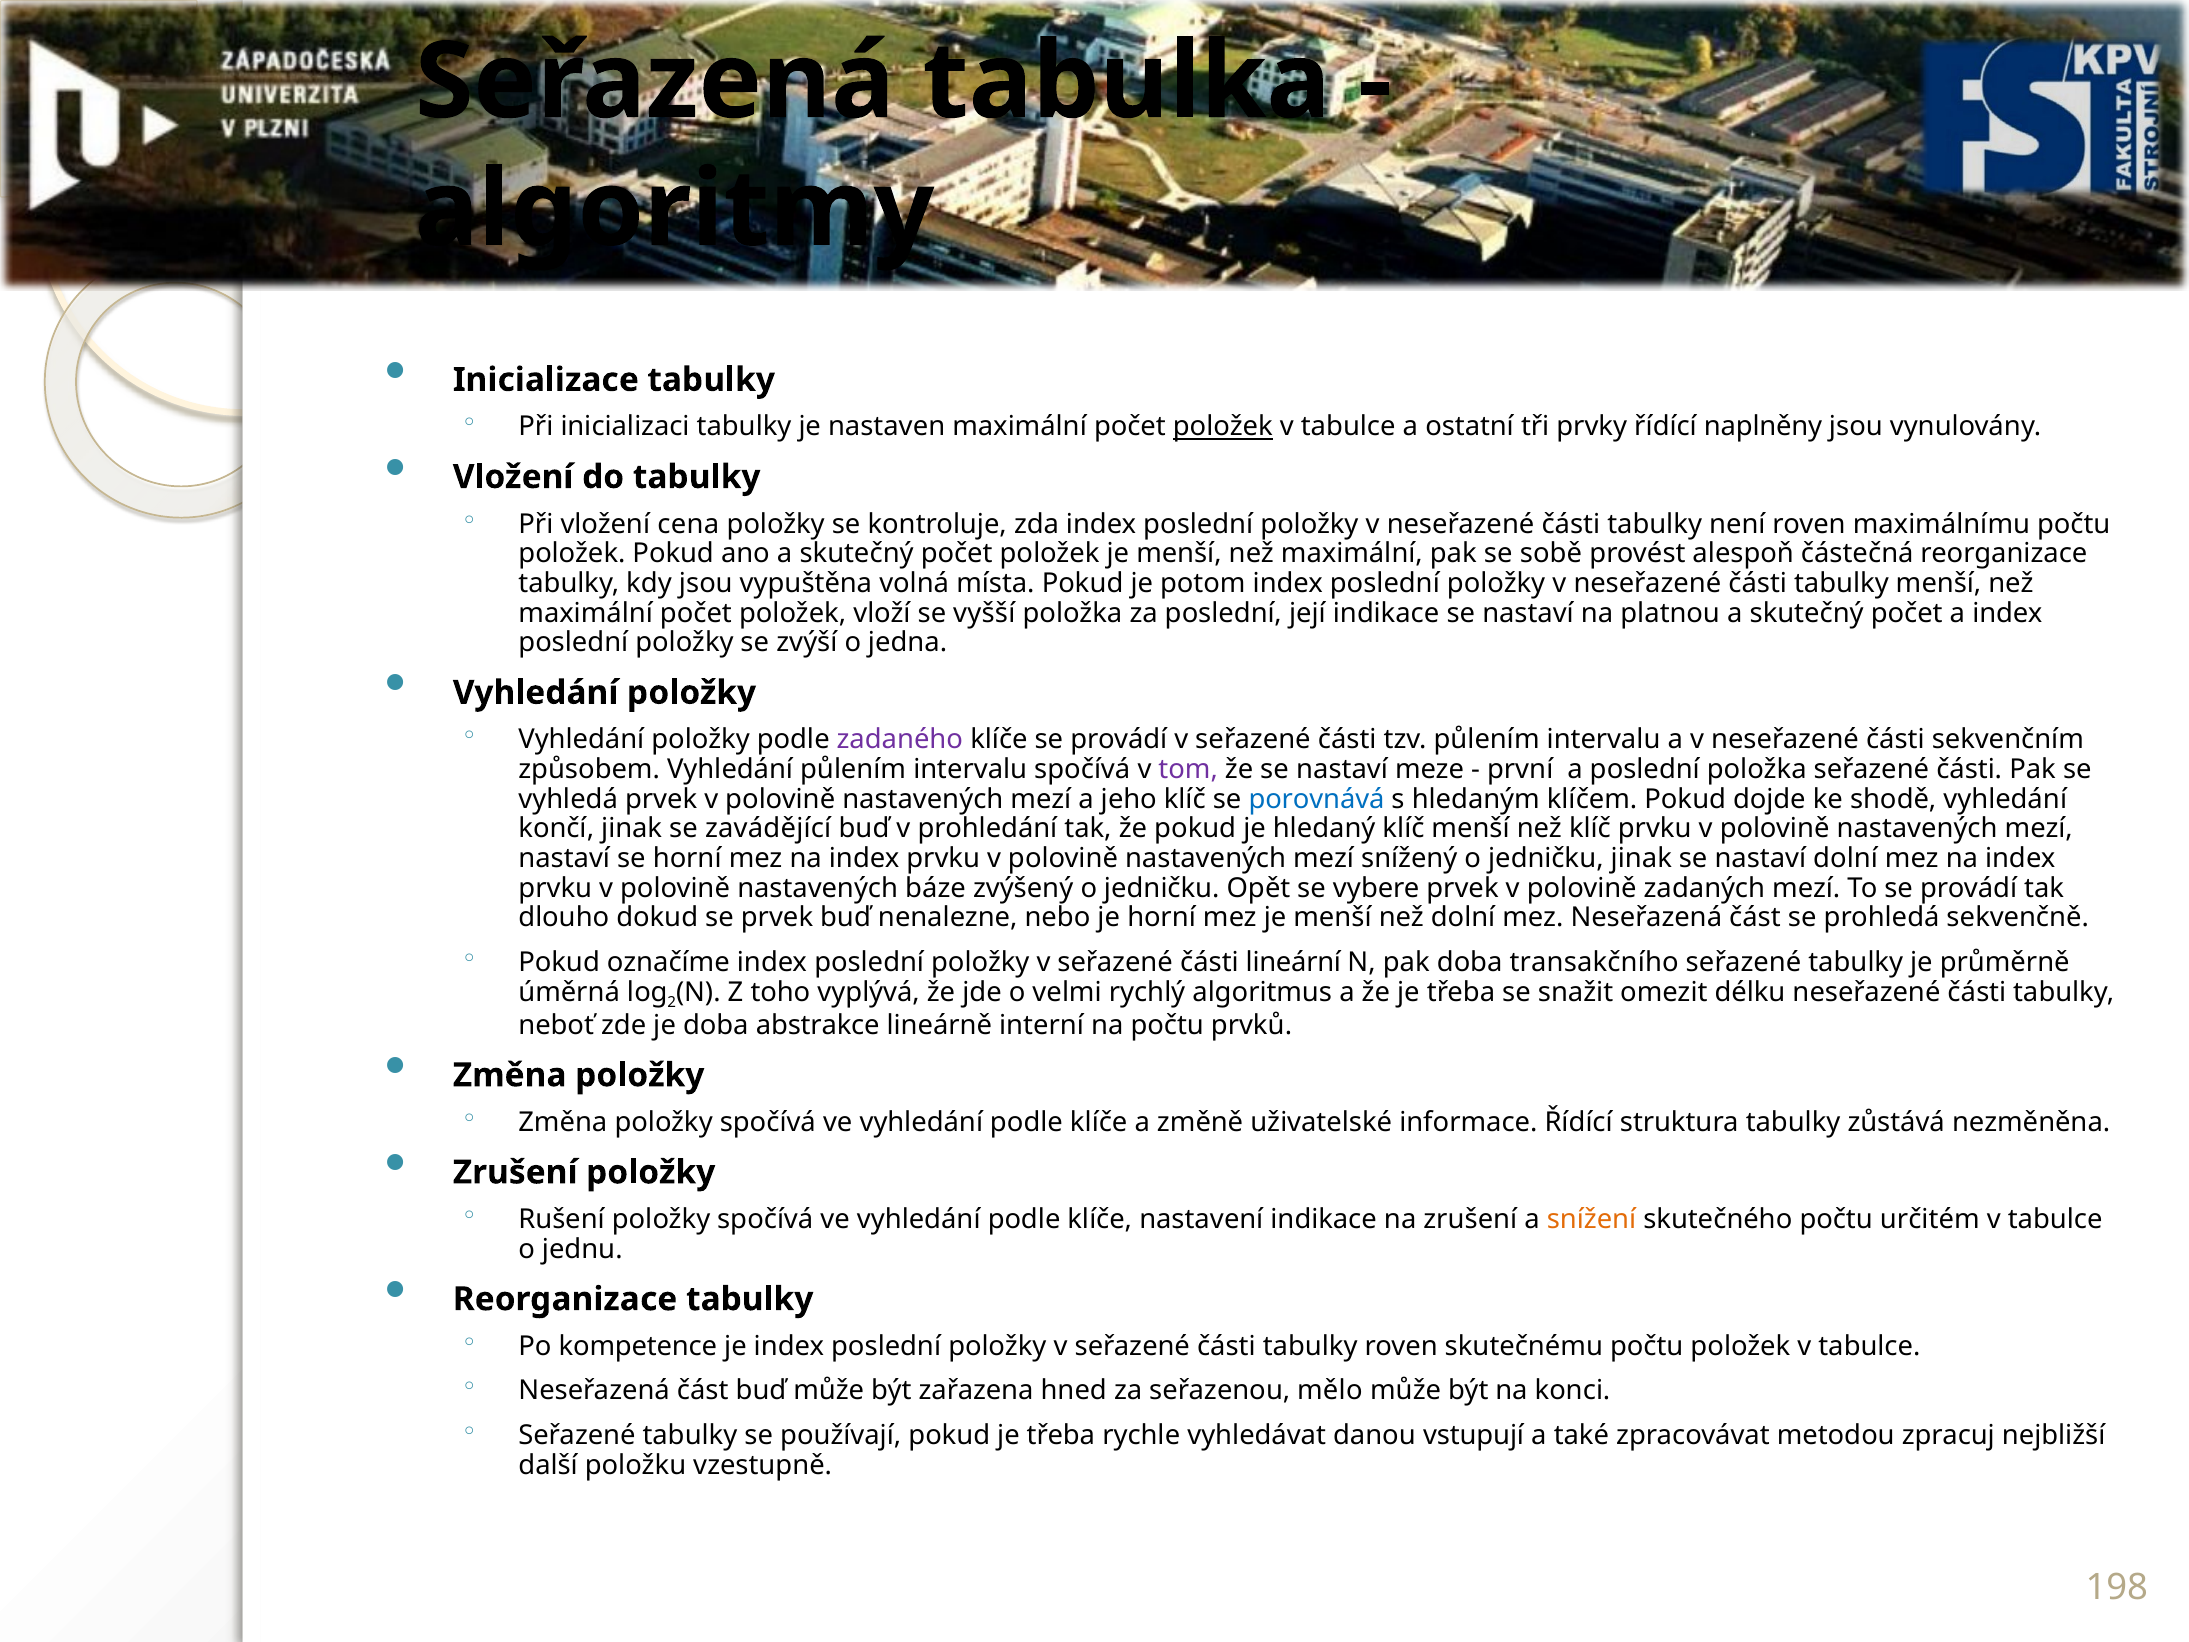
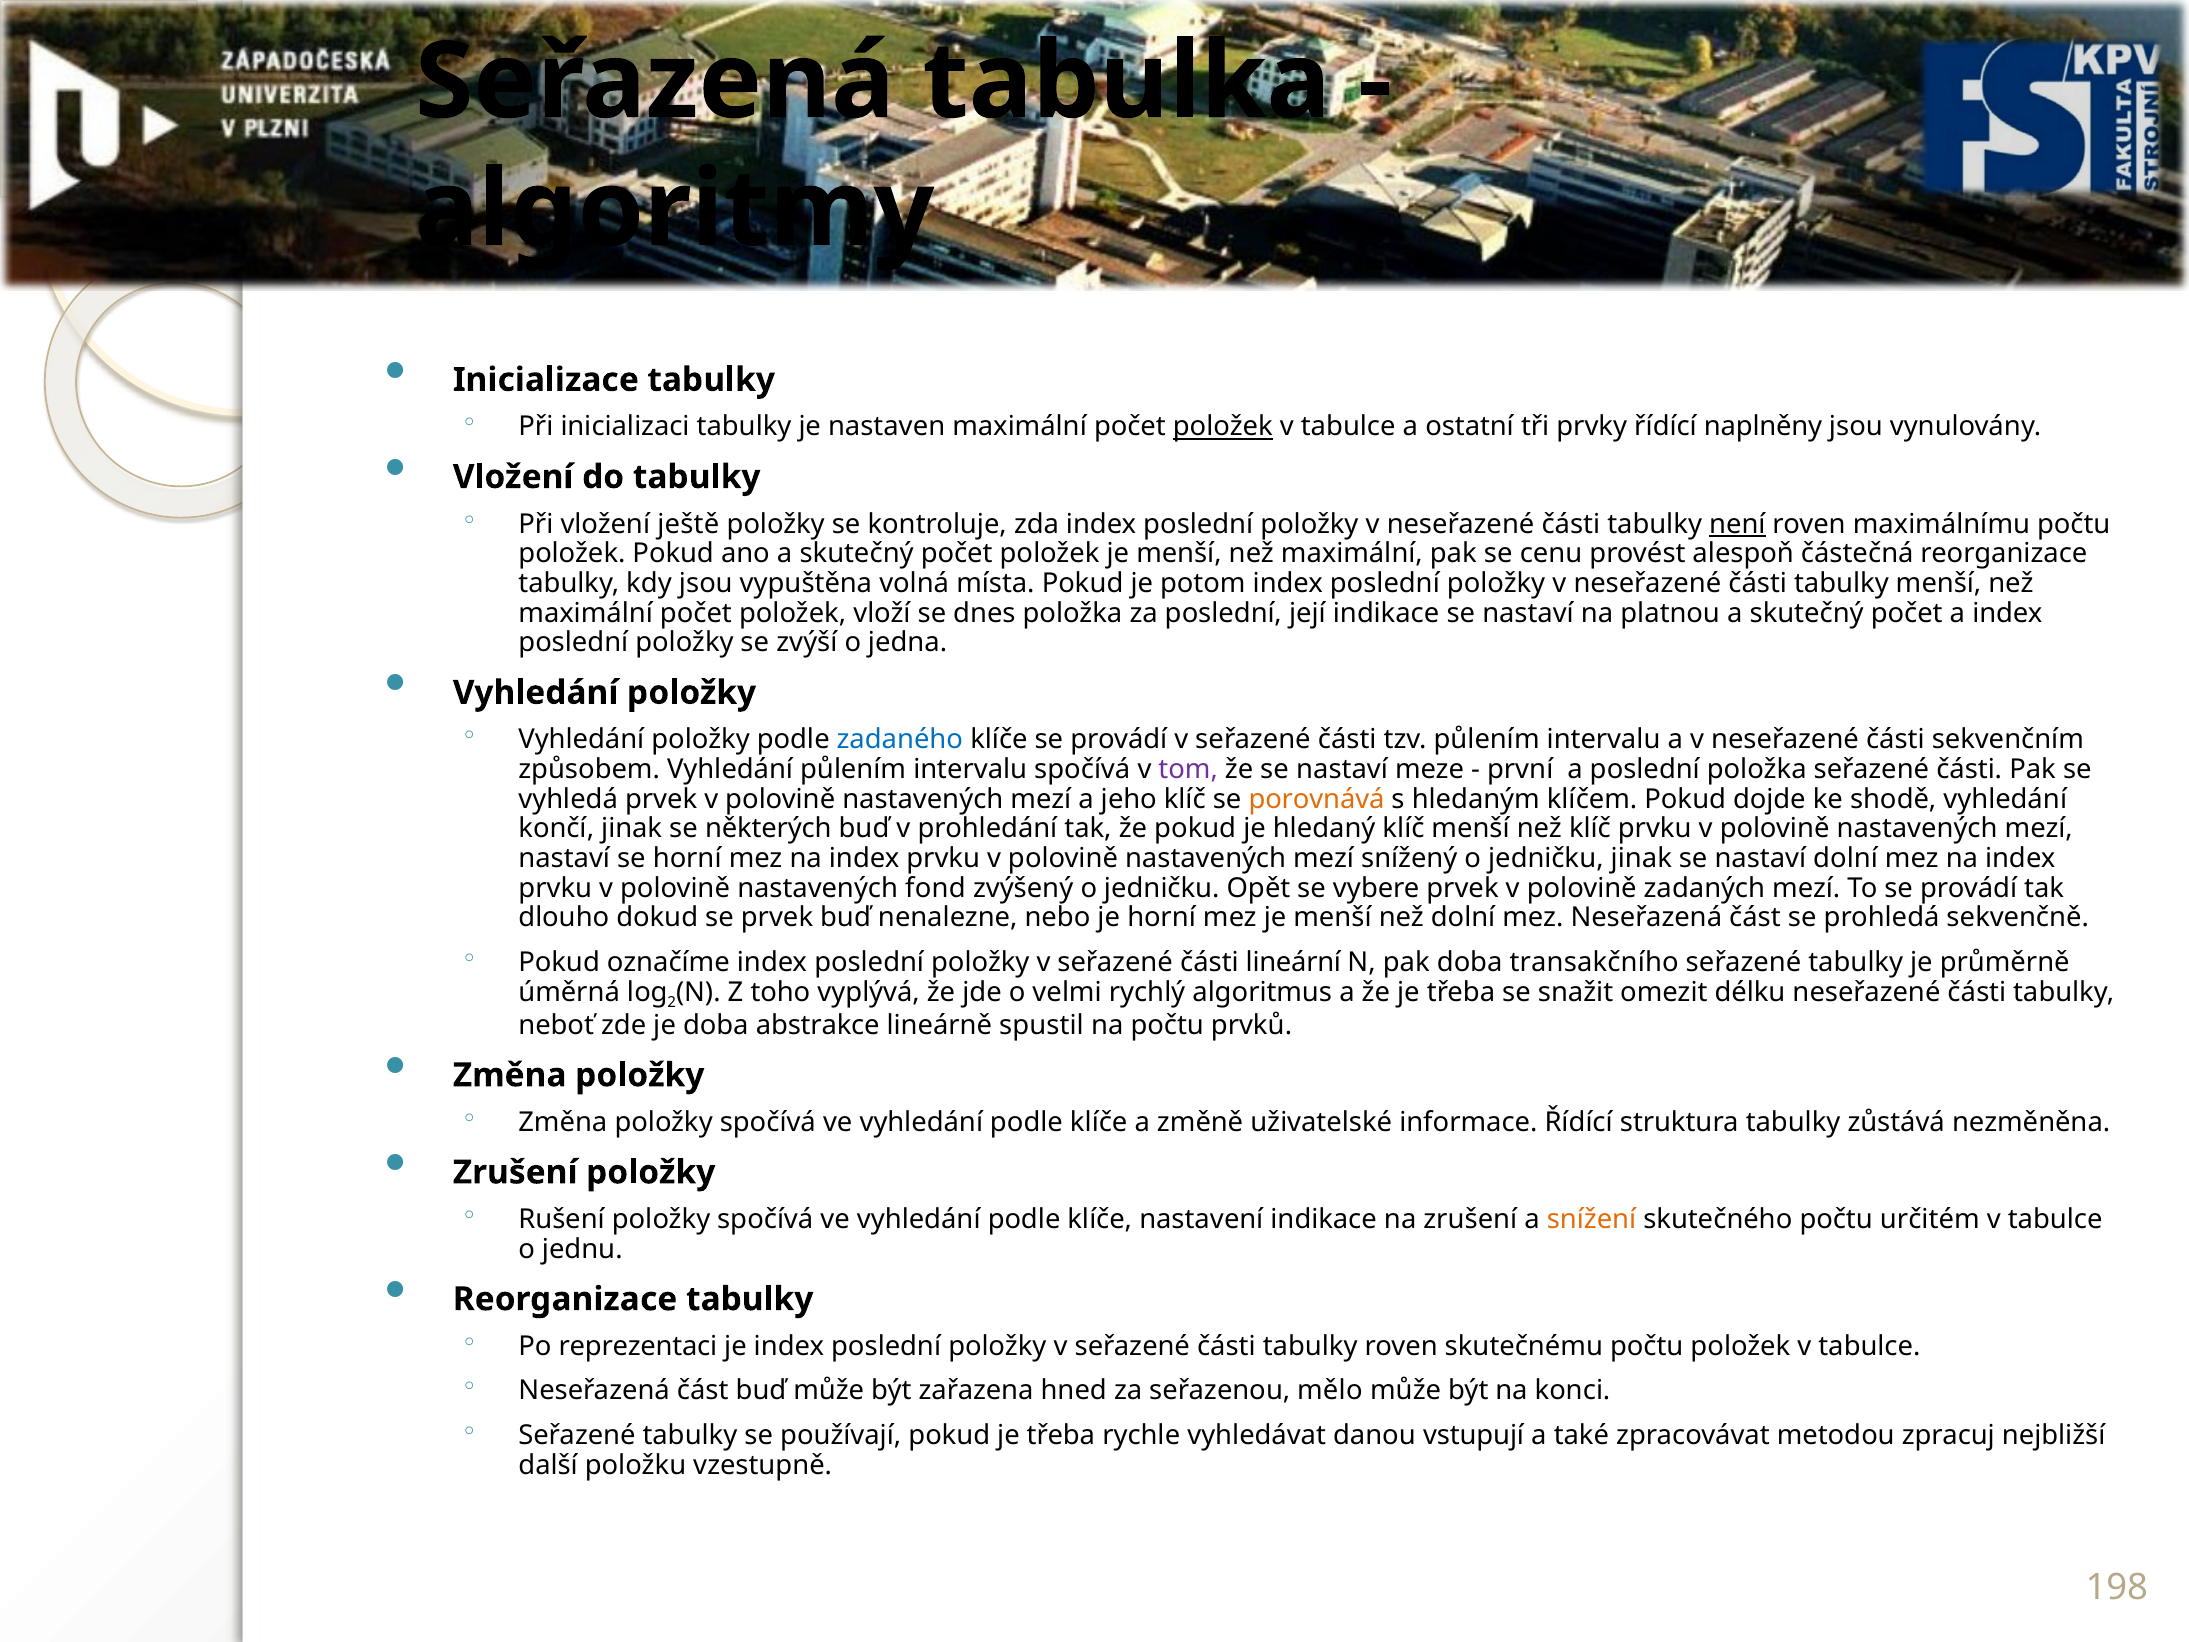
cena: cena -> ještě
není underline: none -> present
sobě: sobě -> cenu
vyšší: vyšší -> dnes
zadaného colour: purple -> blue
porovnává colour: blue -> orange
zavádějící: zavádějící -> některých
báze: báze -> fond
interní: interní -> spustil
kompetence: kompetence -> reprezentaci
